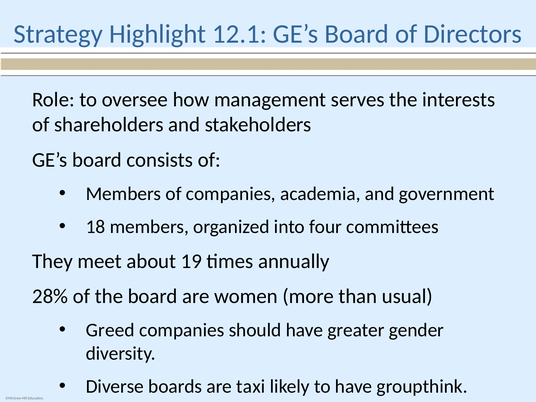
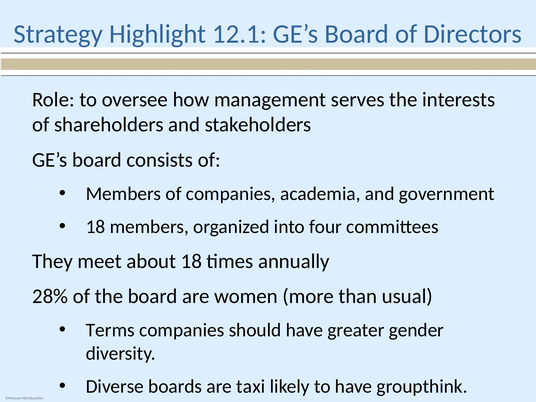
about 19: 19 -> 18
Greed: Greed -> Terms
